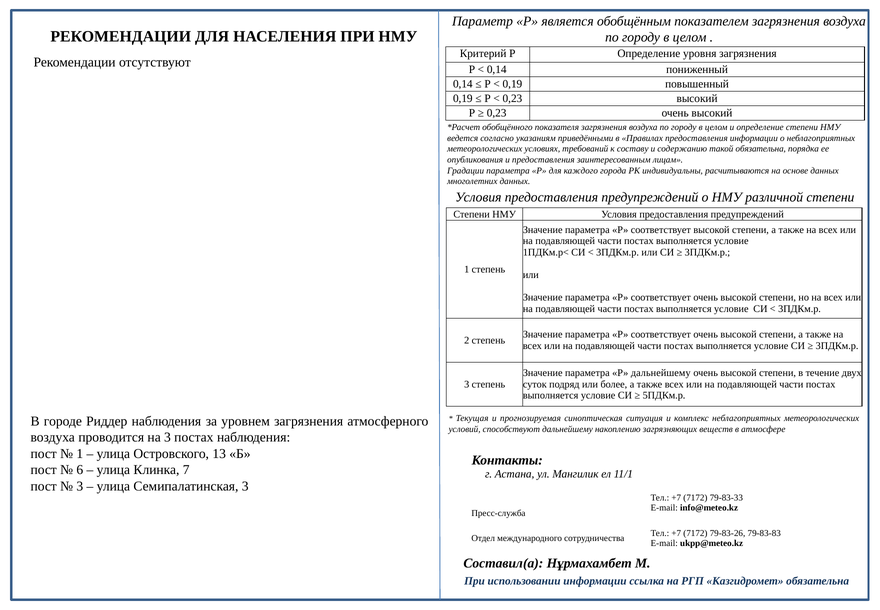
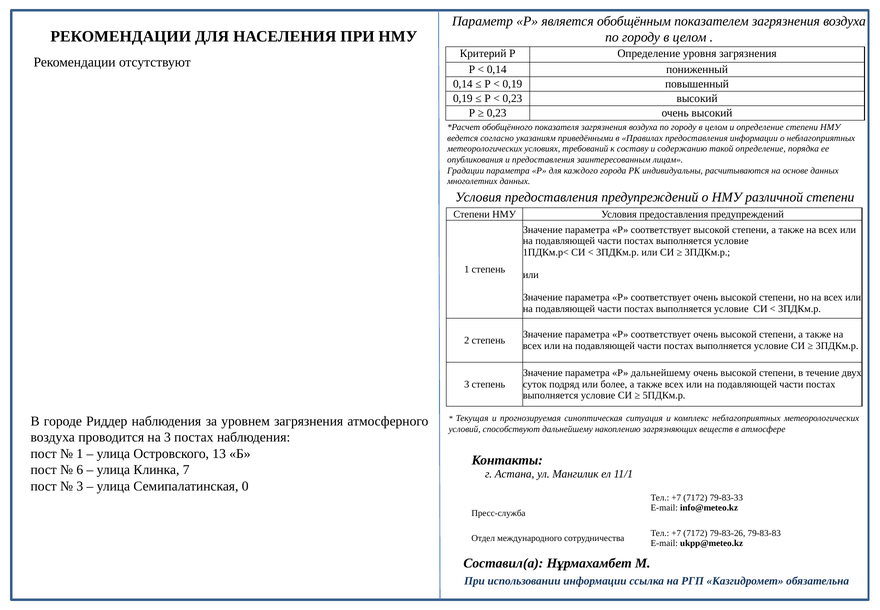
такой обязательна: обязательна -> определение
Семипалатинская 3: 3 -> 0
